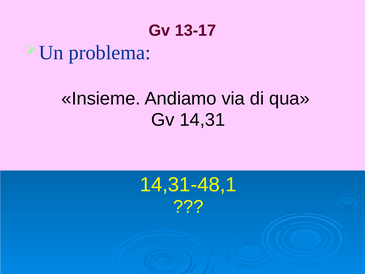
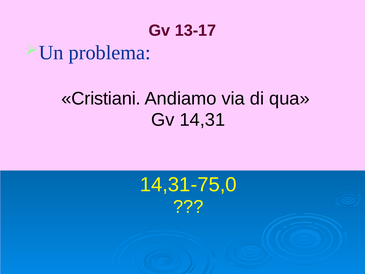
Insieme: Insieme -> Cristiani
14,31-48,1: 14,31-48,1 -> 14,31-75,0
